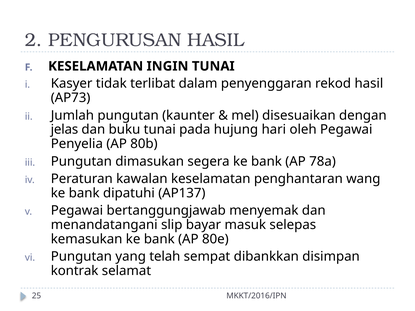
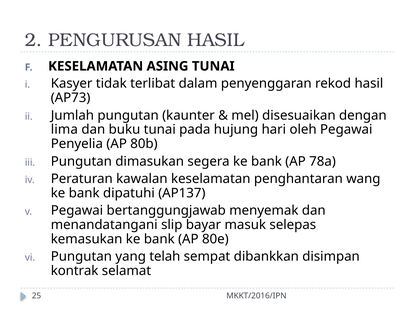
INGIN: INGIN -> ASING
jelas: jelas -> lima
